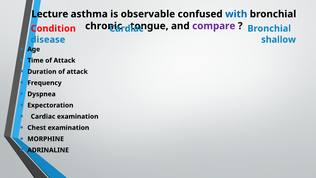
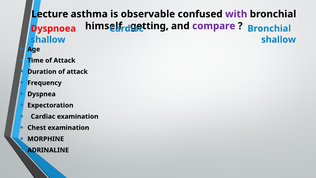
with colour: blue -> purple
chronic: chronic -> himself
tongue: tongue -> getting
Condition: Condition -> Dyspnoea
disease at (48, 40): disease -> shallow
